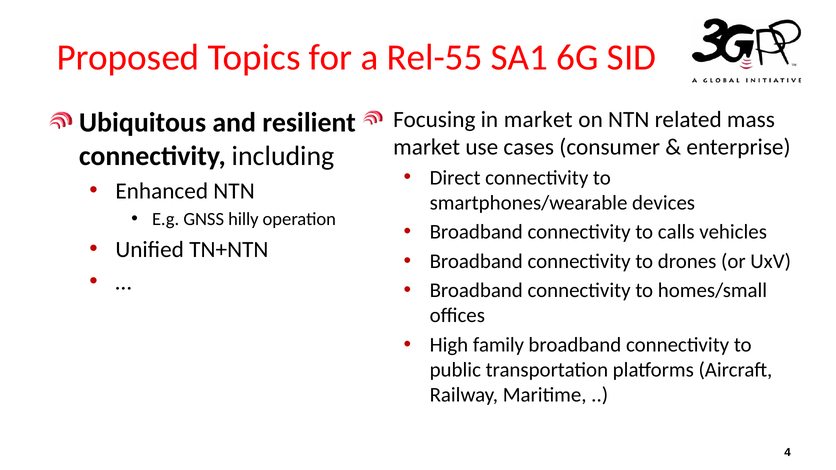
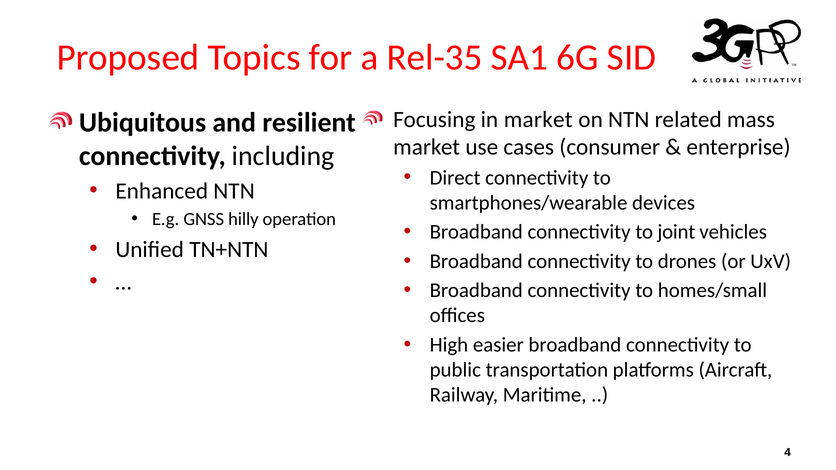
Rel-55: Rel-55 -> Rel-35
calls: calls -> joint
family: family -> easier
